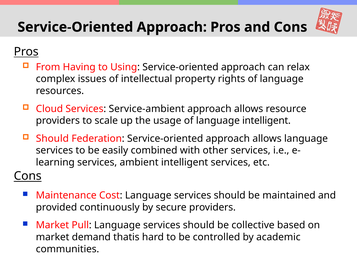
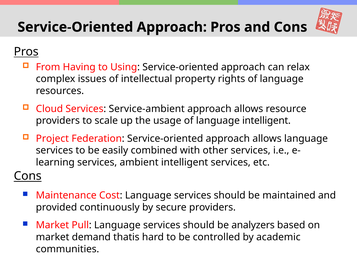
Should at (52, 138): Should -> Project
collective: collective -> analyzers
